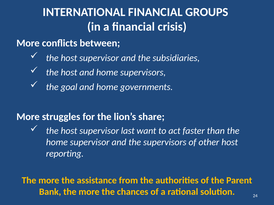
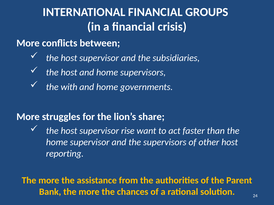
goal: goal -> with
last: last -> rise
